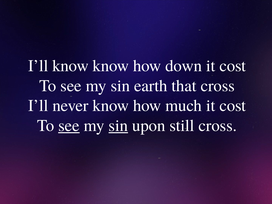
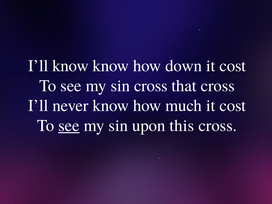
sin earth: earth -> cross
sin at (118, 126) underline: present -> none
still: still -> this
